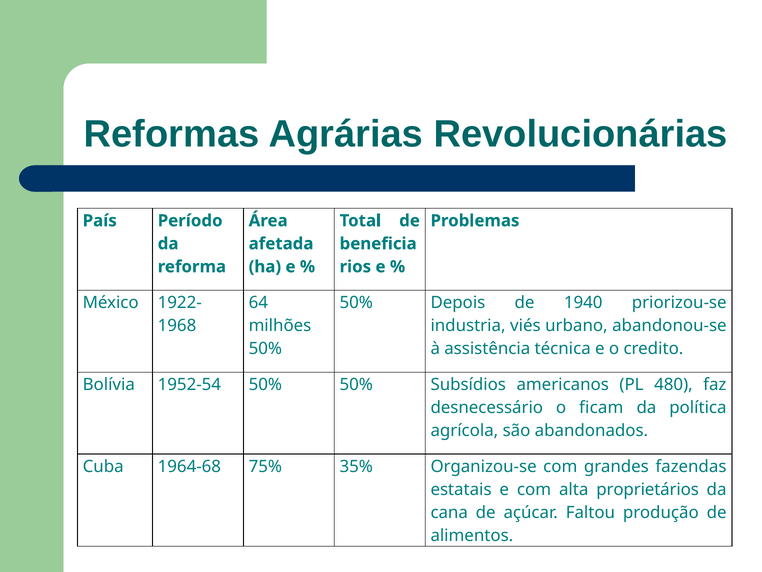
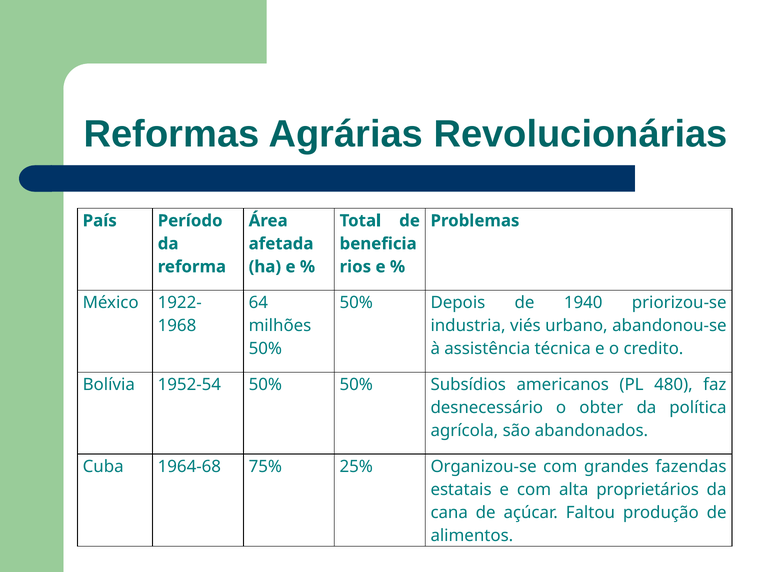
ficam: ficam -> obter
35%: 35% -> 25%
